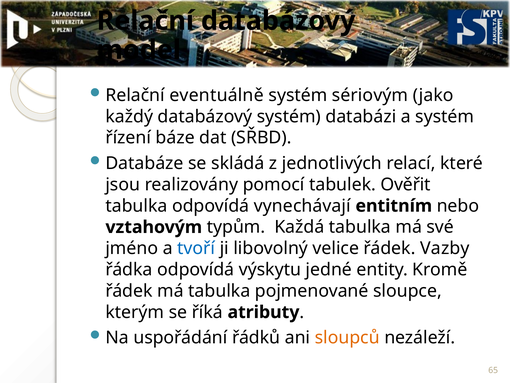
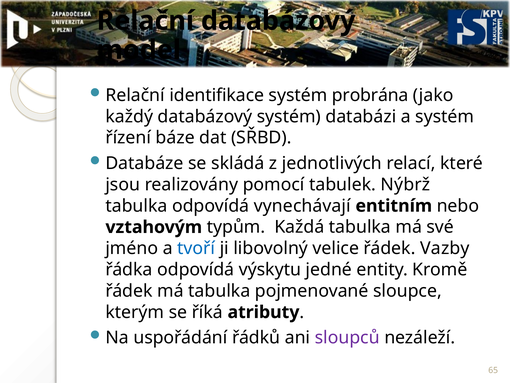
eventuálně: eventuálně -> identifikace
sériovým: sériovým -> probrána
Ověřit: Ověřit -> Nýbrž
sloupců colour: orange -> purple
